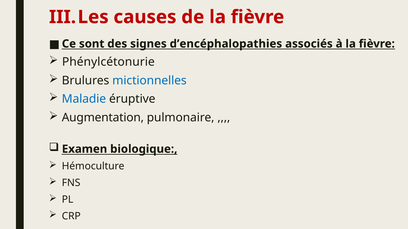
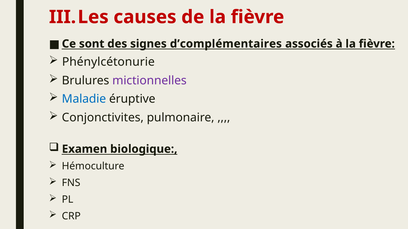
d’encéphalopathies: d’encéphalopathies -> d’complémentaires
mictionnelles colour: blue -> purple
Augmentation: Augmentation -> Conjonctivites
